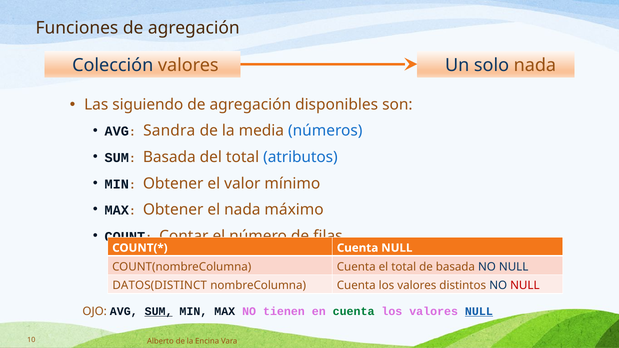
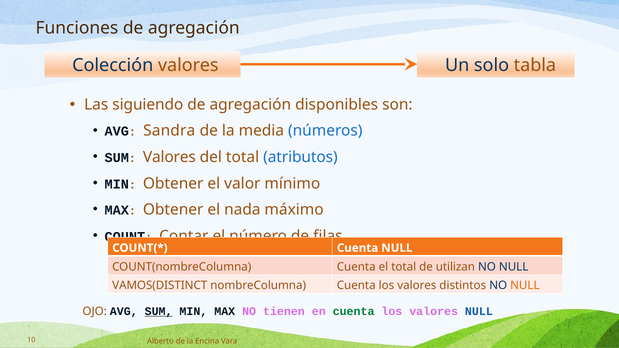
solo nada: nada -> tabla
Basada at (169, 157): Basada -> Valores
de basada: basada -> utilizan
DATOS(DISTINCT: DATOS(DISTINCT -> VAMOS(DISTINCT
NULL at (525, 286) colour: red -> orange
NULL at (479, 312) underline: present -> none
